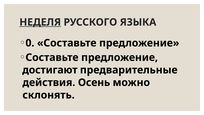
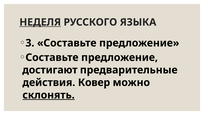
0: 0 -> 3
Осень: Осень -> Ковер
склонять underline: none -> present
